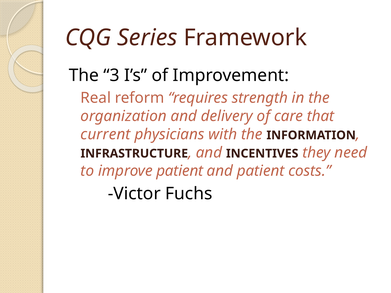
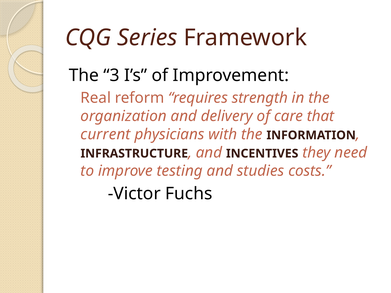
improve patient: patient -> testing
and patient: patient -> studies
